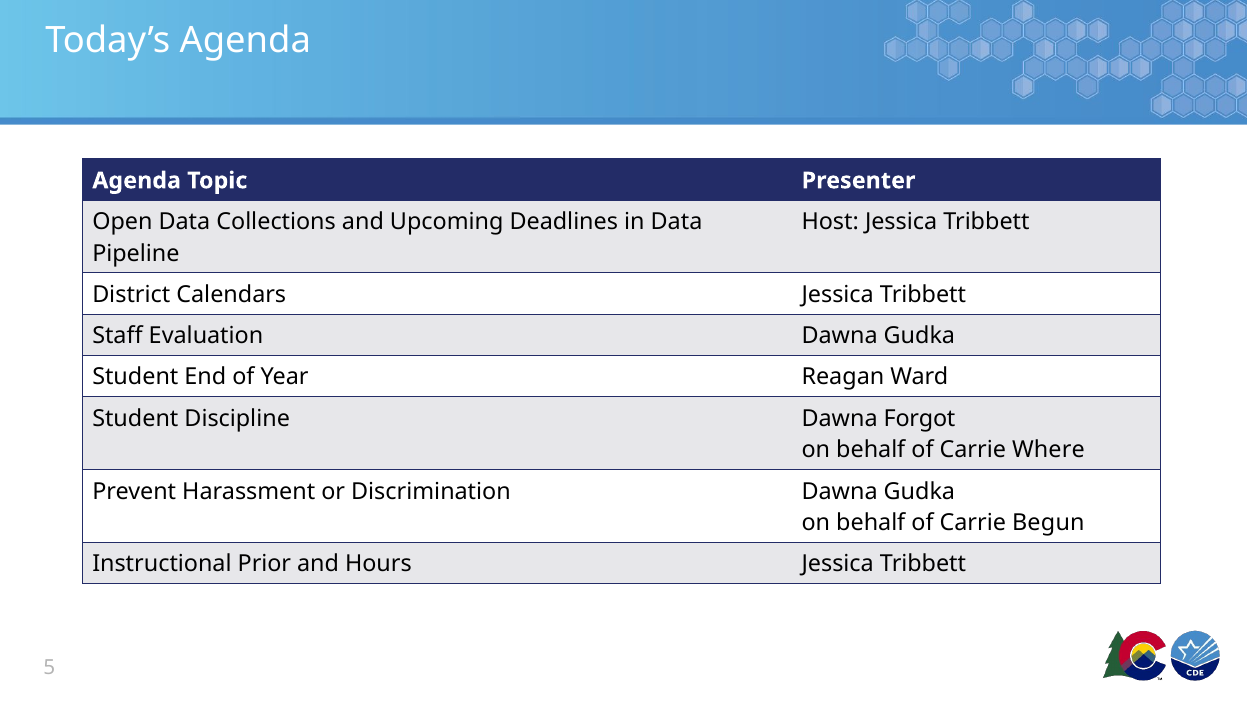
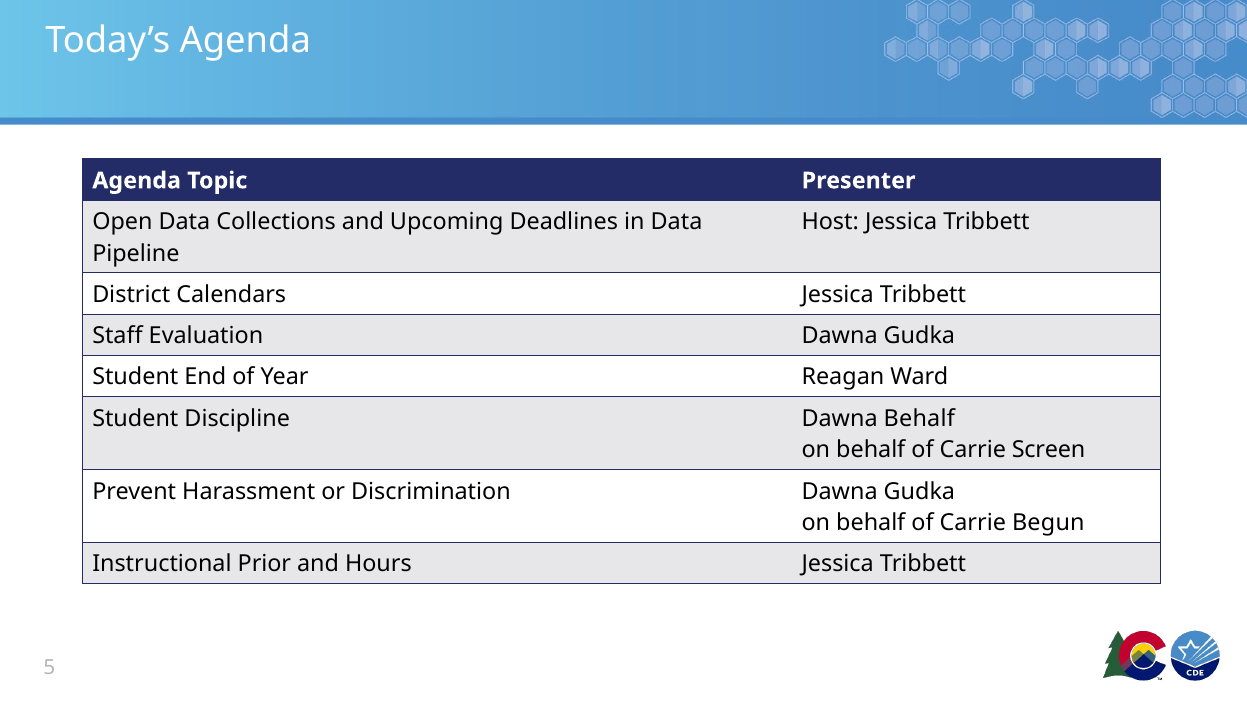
Dawna Forgot: Forgot -> Behalf
Where: Where -> Screen
